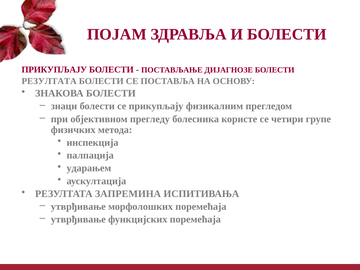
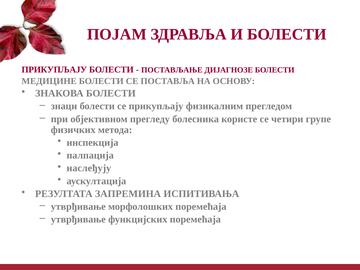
РЕЗУЛТАТА at (49, 81): РЕЗУЛТАТА -> МЕДИЦИНЕ
ударањем: ударањем -> наслеђују
